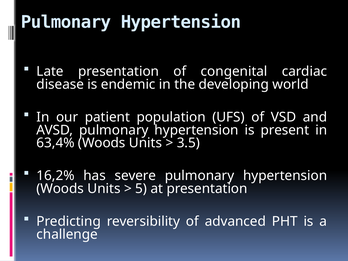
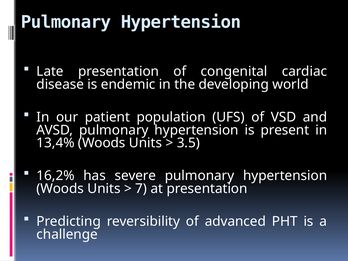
63,4%: 63,4% -> 13,4%
5: 5 -> 7
